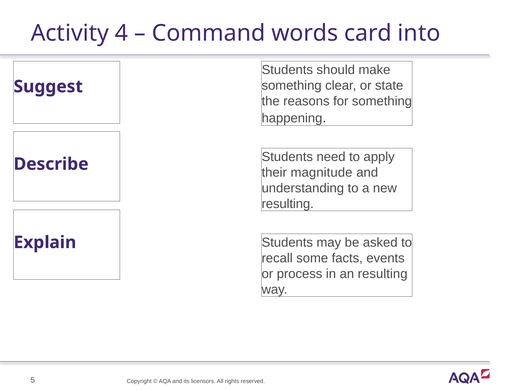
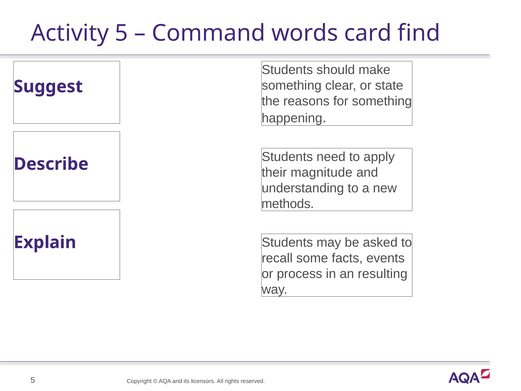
Activity 4: 4 -> 5
into: into -> find
resulting at (288, 204): resulting -> methods
